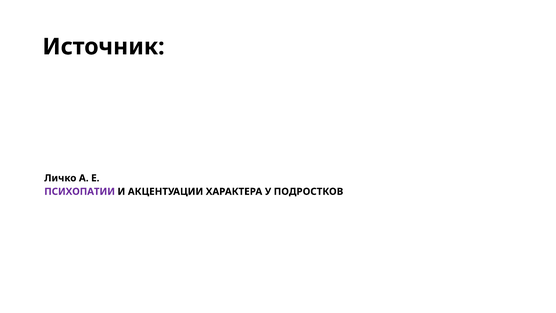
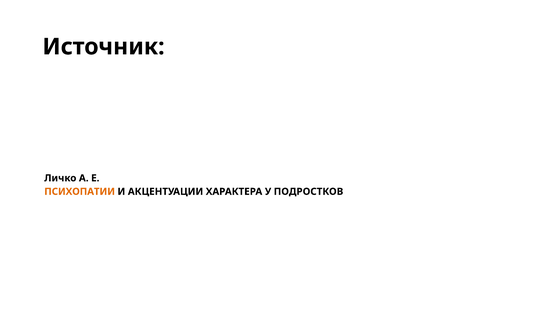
ПСИХОПАТИИ colour: purple -> orange
